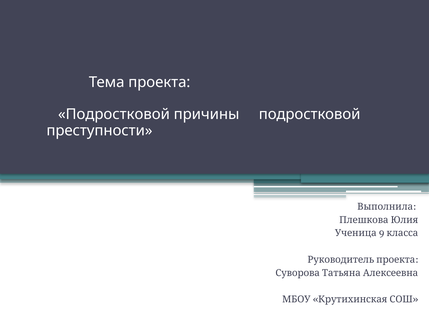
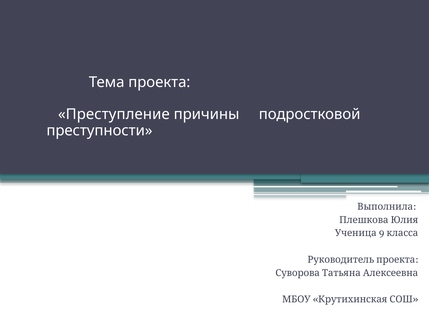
Подростковой at (114, 114): Подростковой -> Преступление
